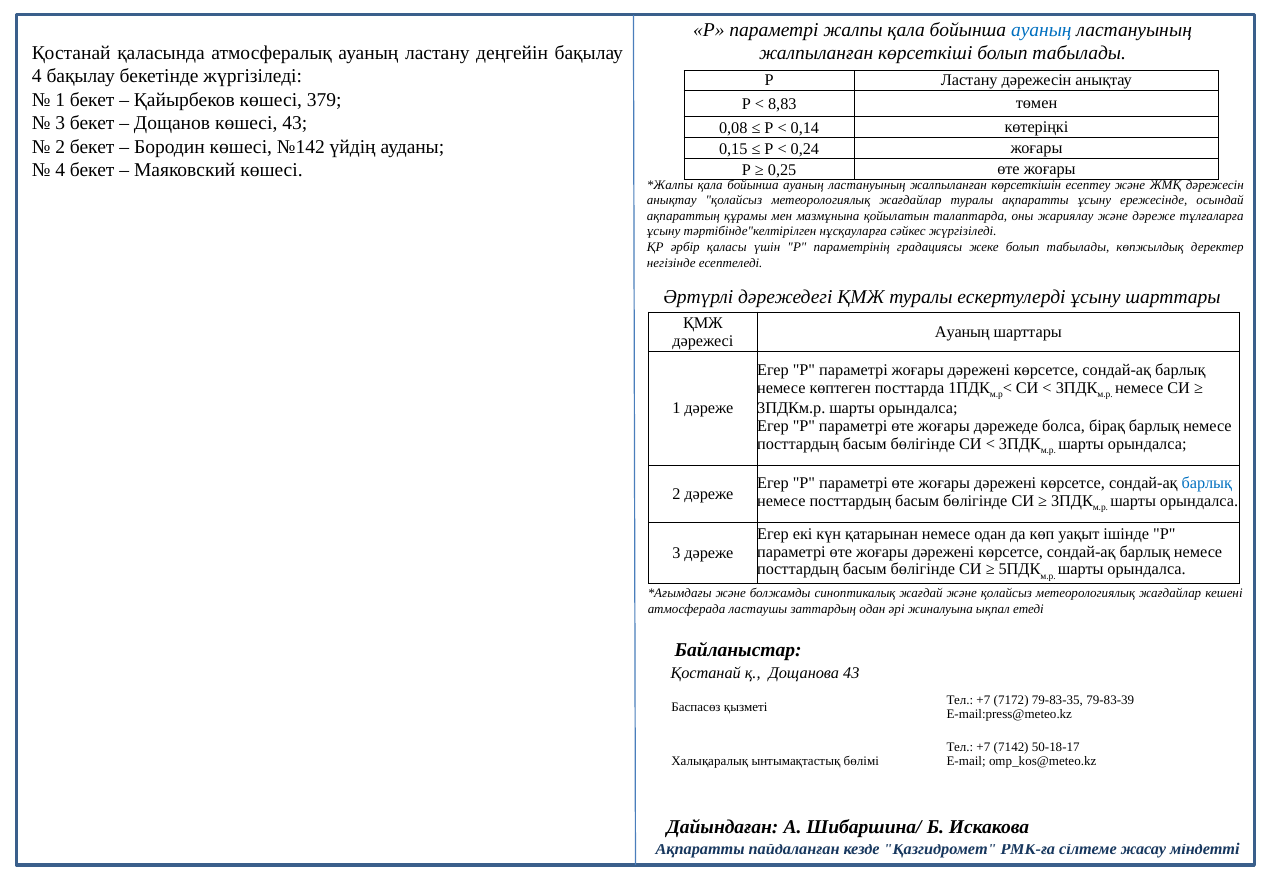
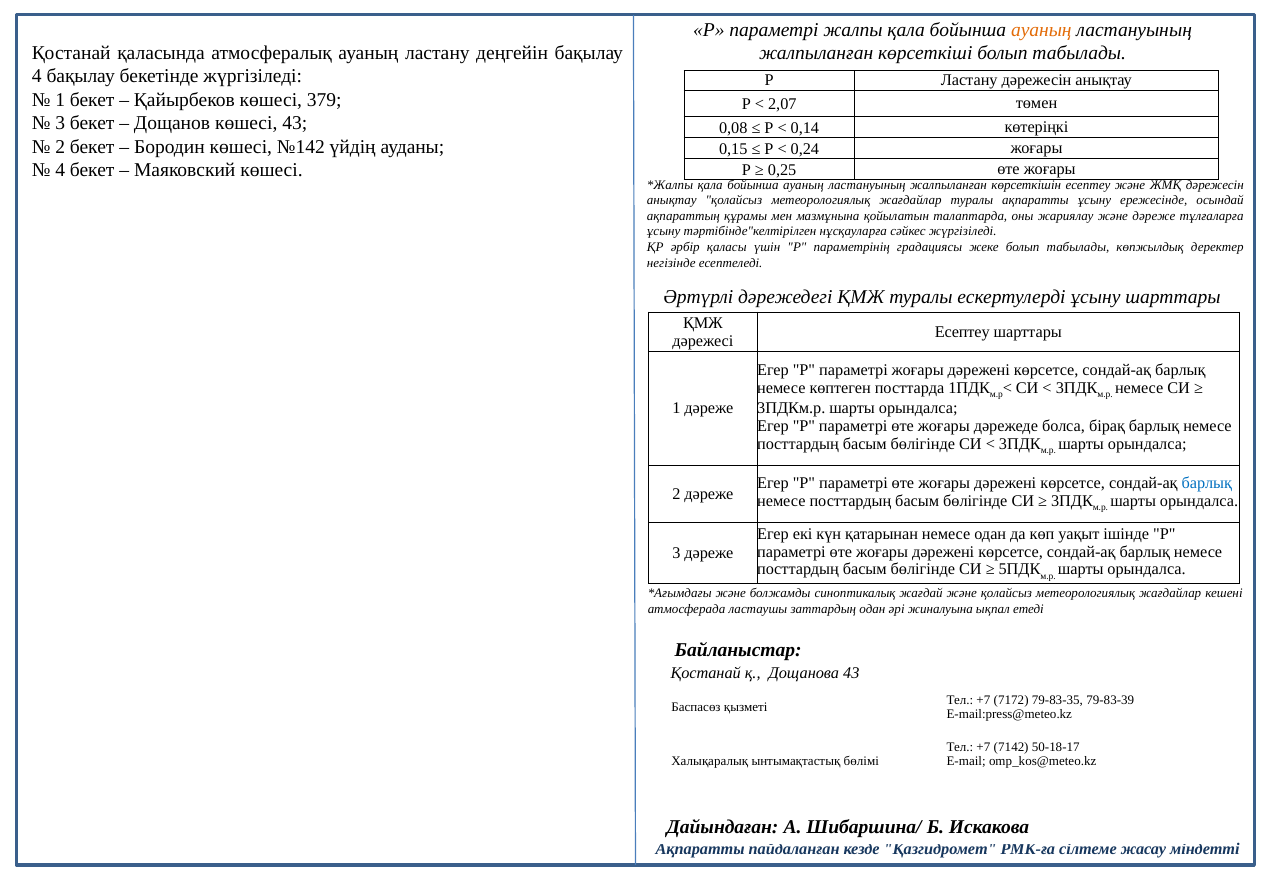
ауаның at (1041, 30) colour: blue -> orange
8,83: 8,83 -> 2,07
Ауаның at (962, 332): Ауаның -> Есептеу
